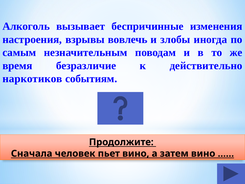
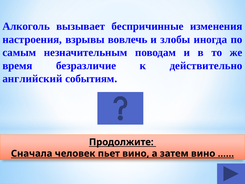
наркотиков: наркотиков -> английский
